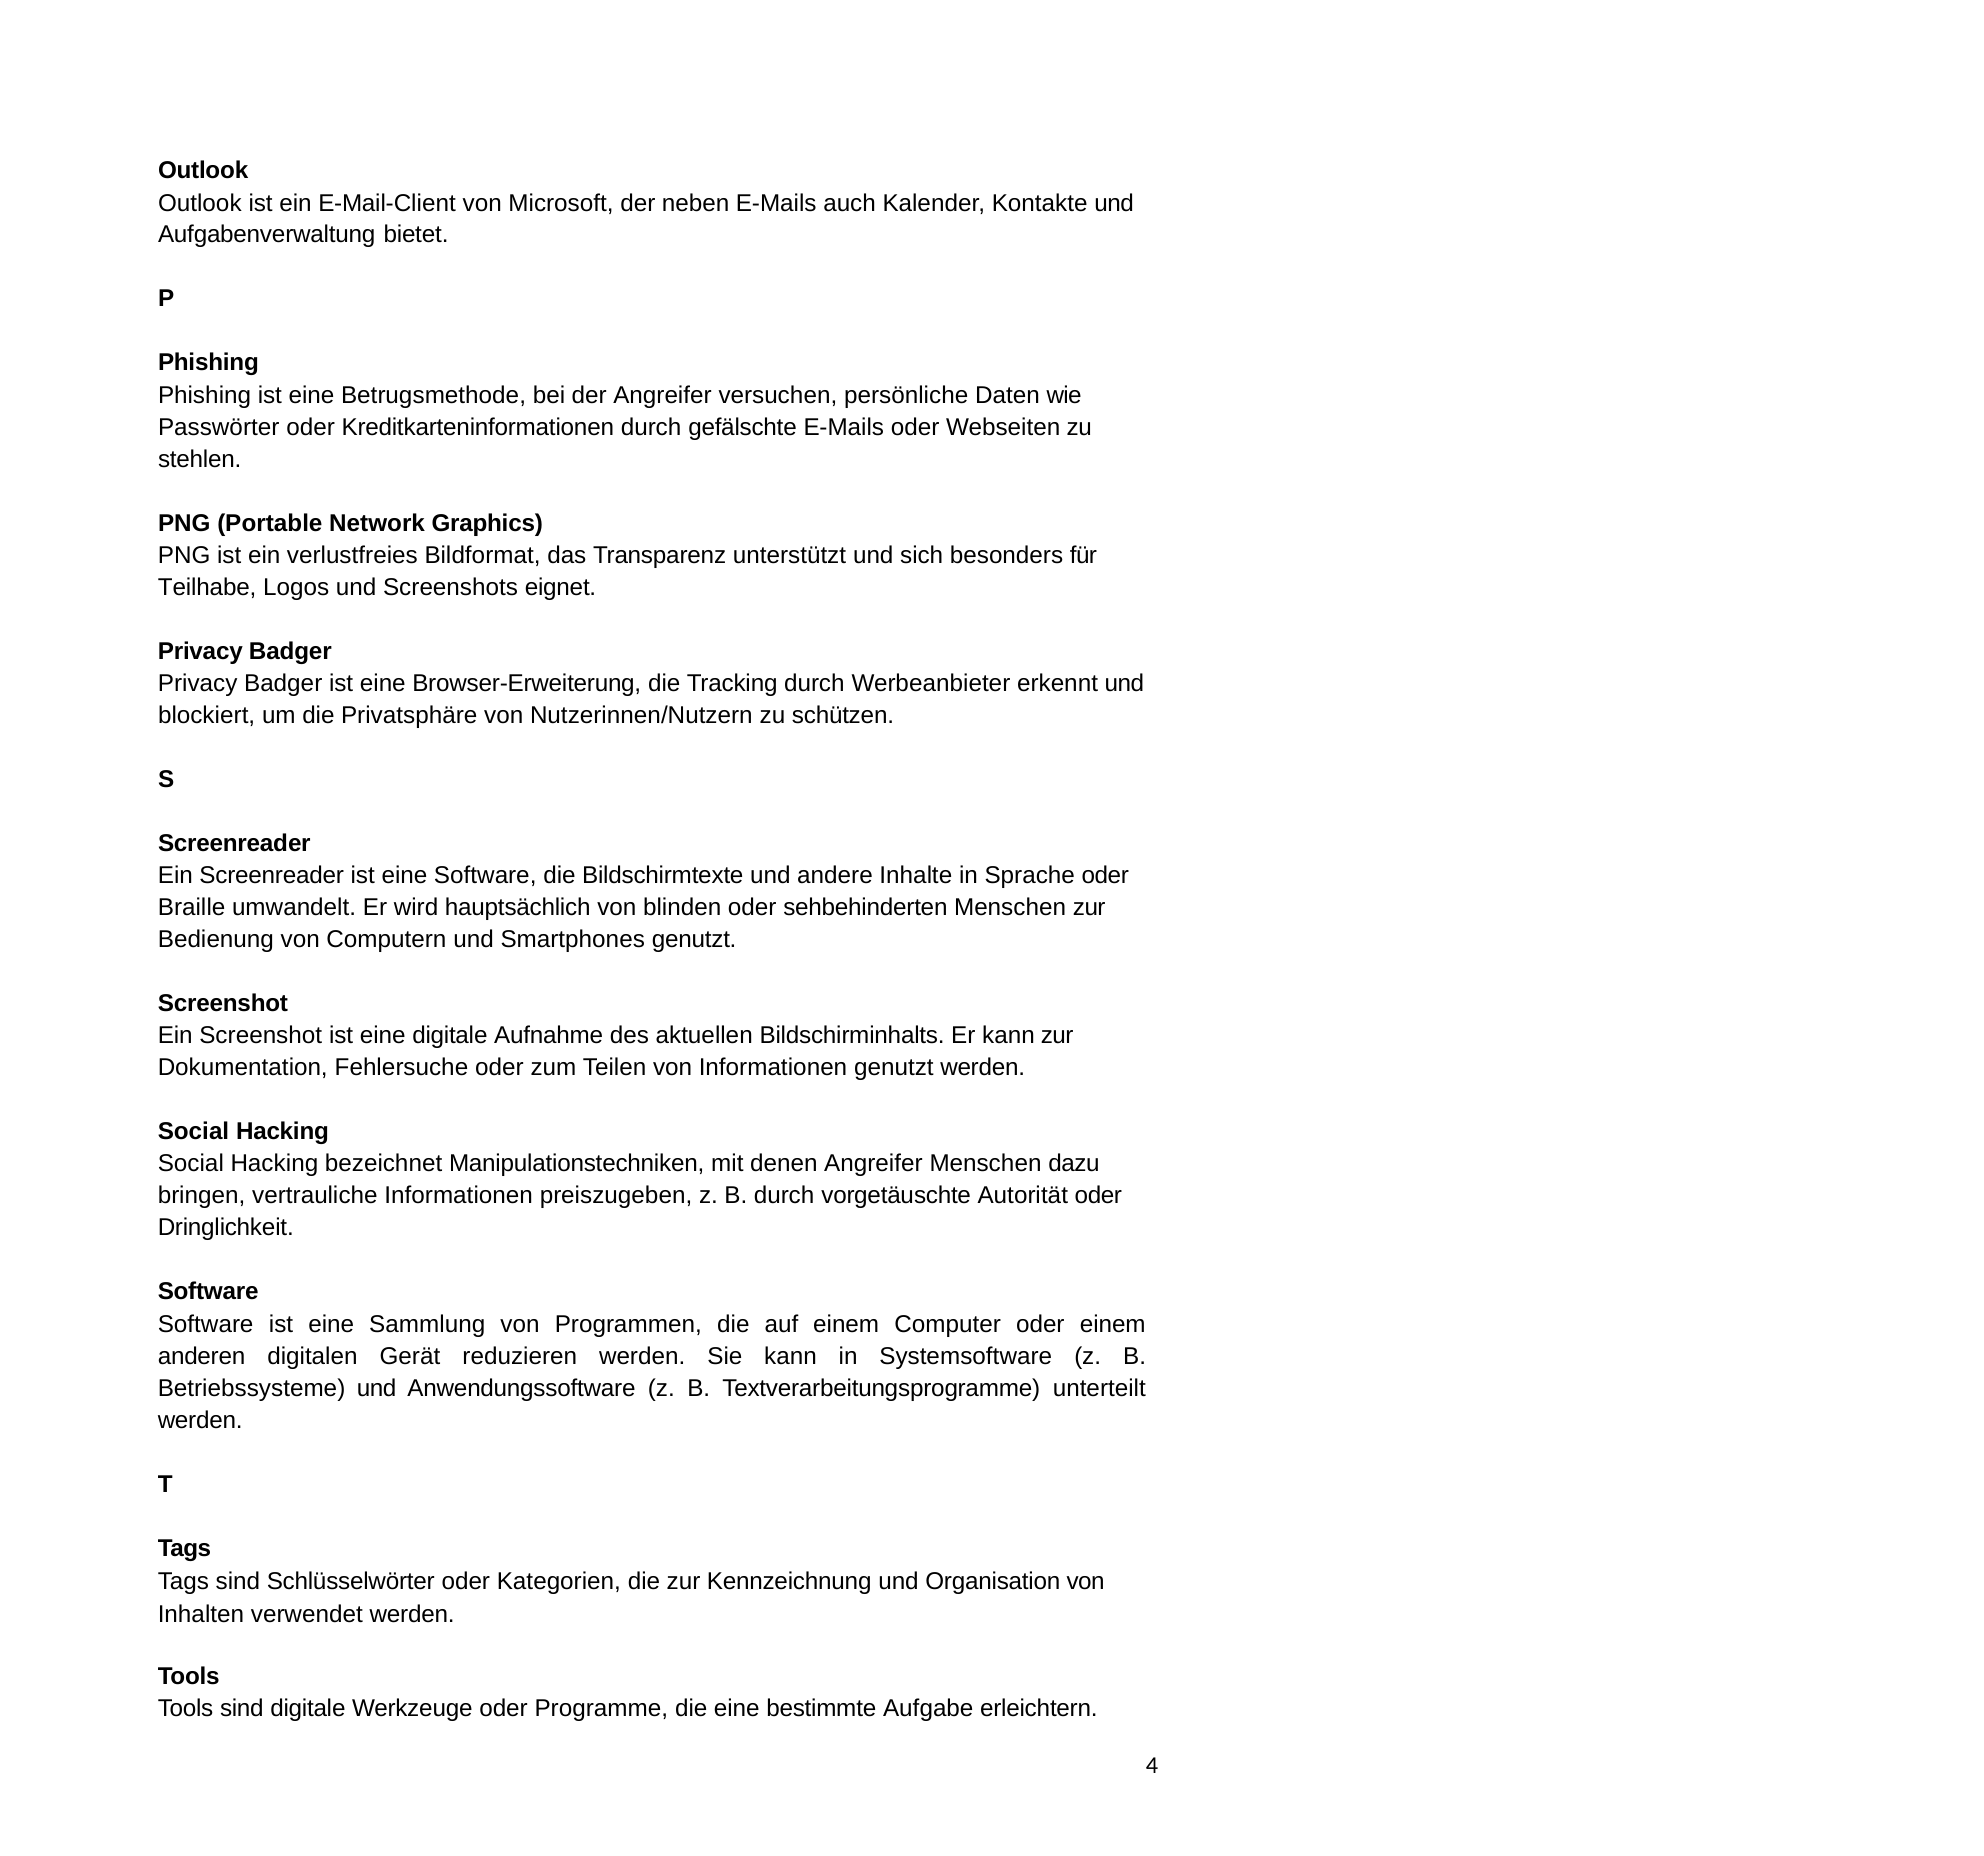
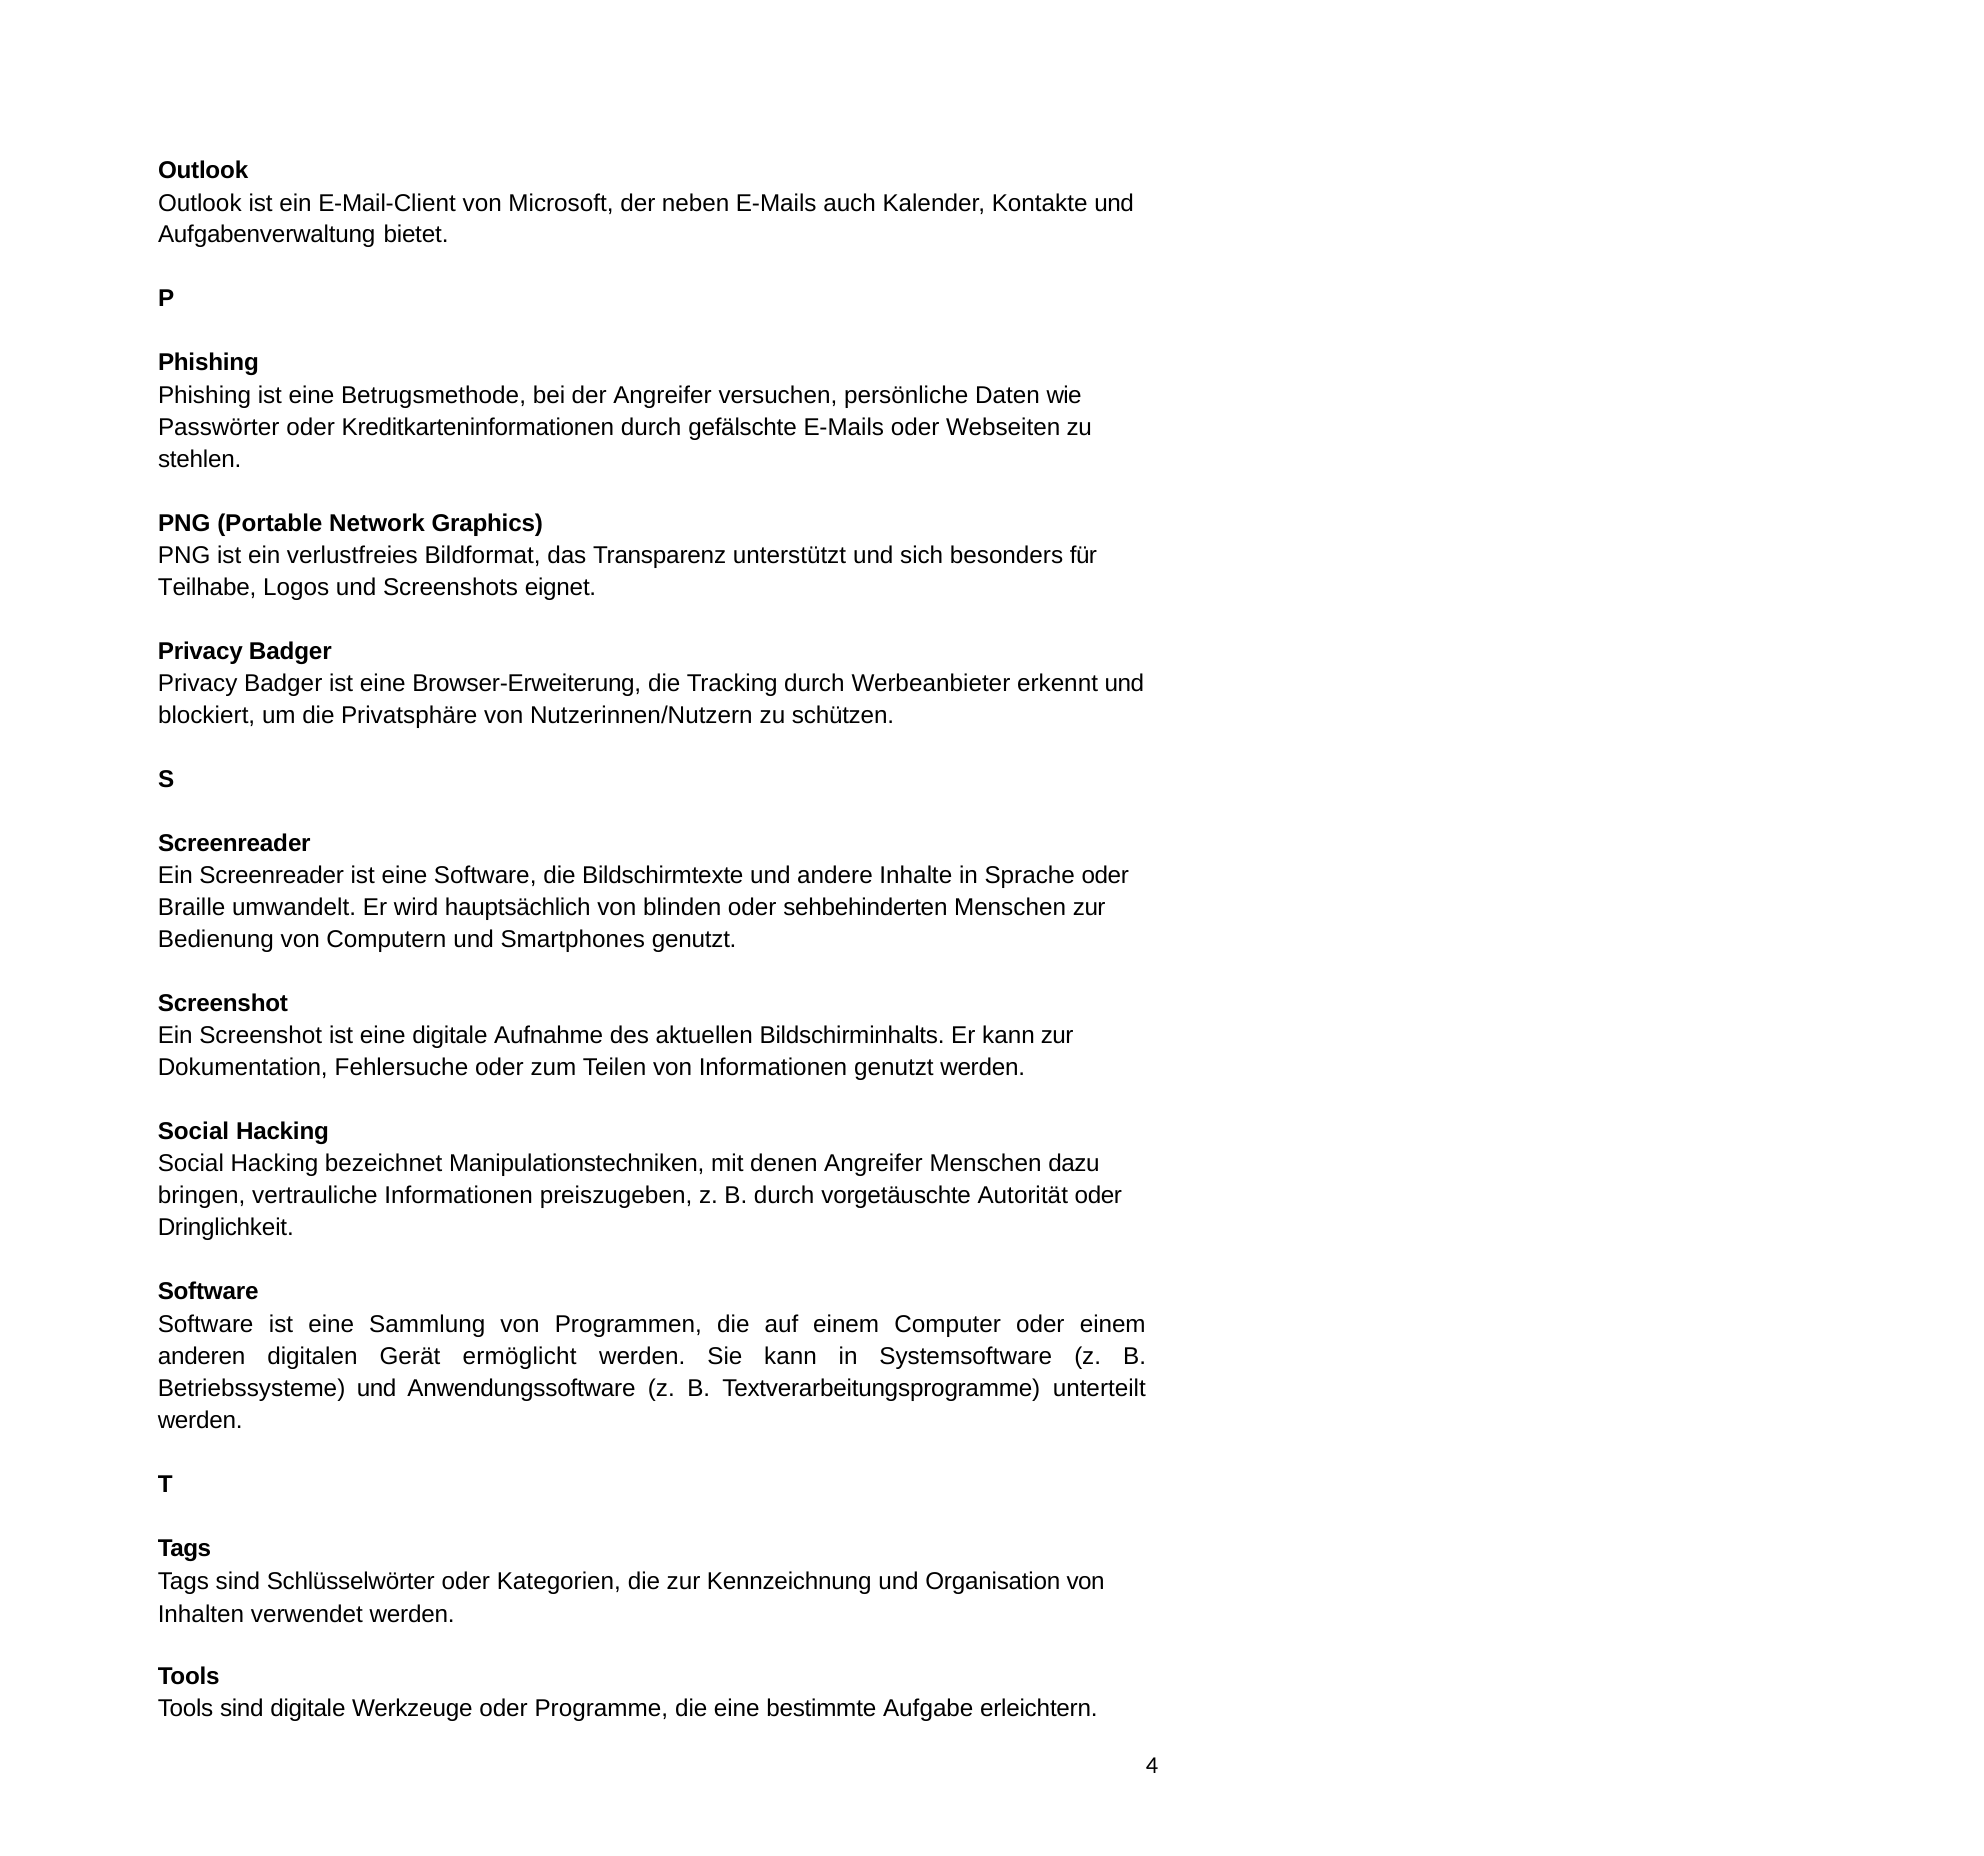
reduzieren: reduzieren -> ermöglicht
